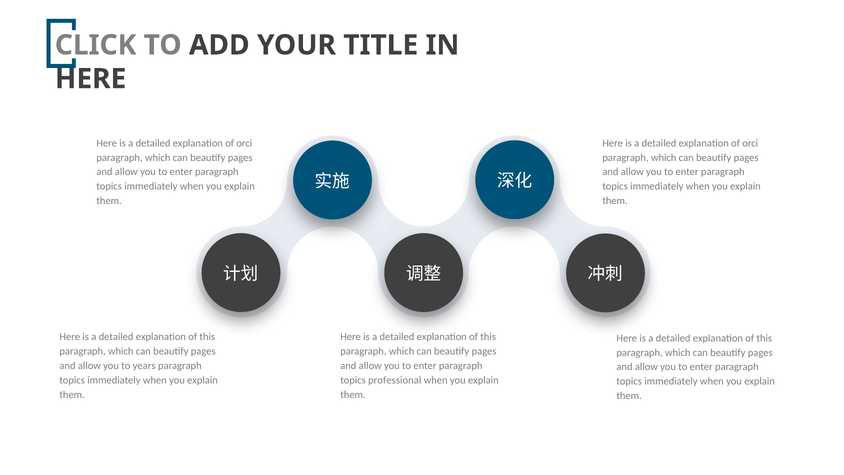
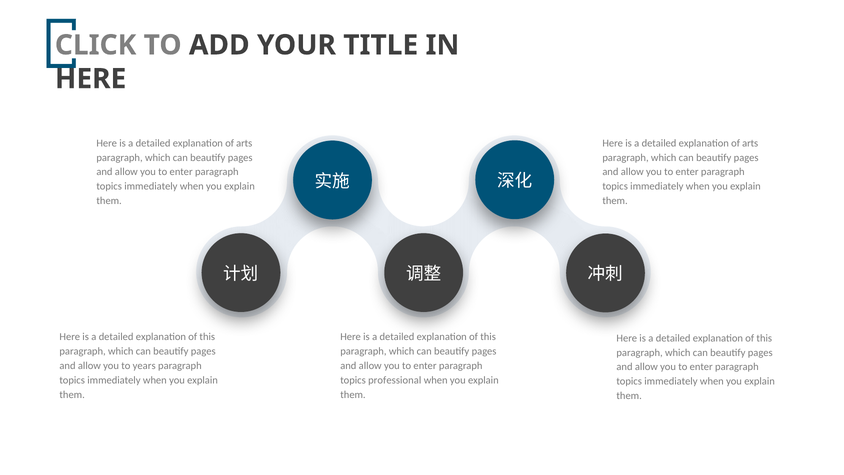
orci at (244, 143): orci -> arts
orci at (750, 143): orci -> arts
